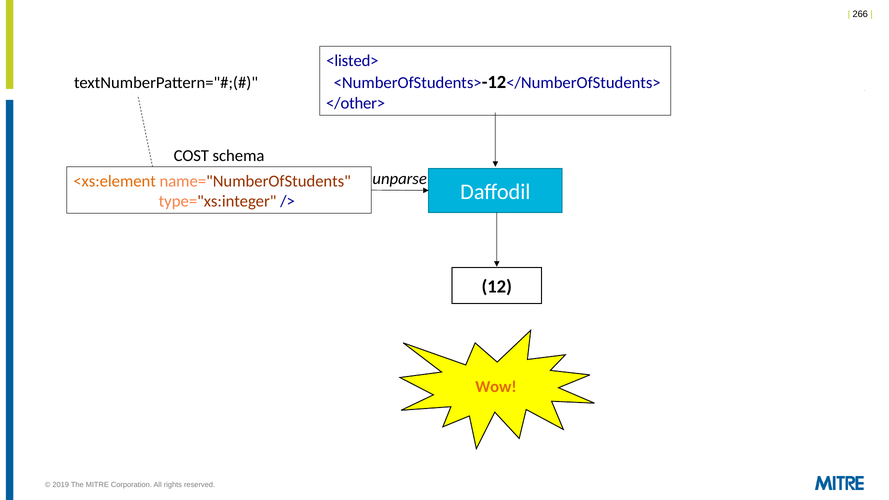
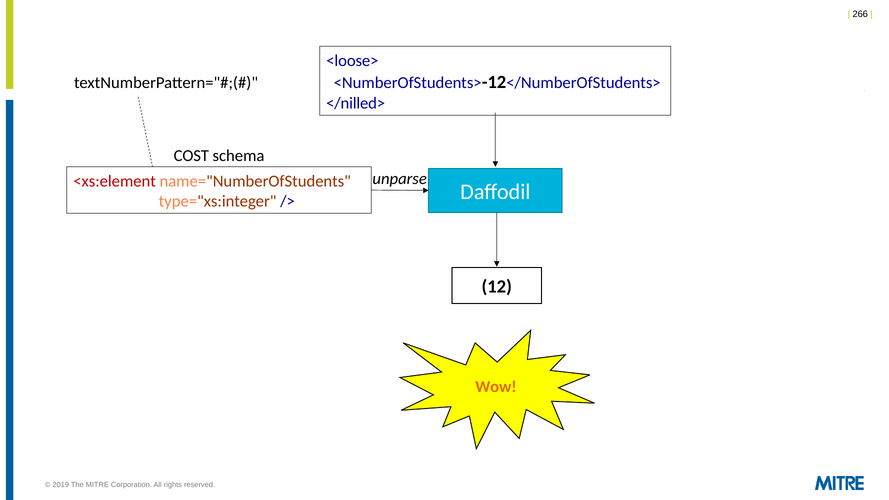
<listed>: <listed> -> <loose>
</other>: </other> -> </nilled>
<xs:element colour: orange -> red
